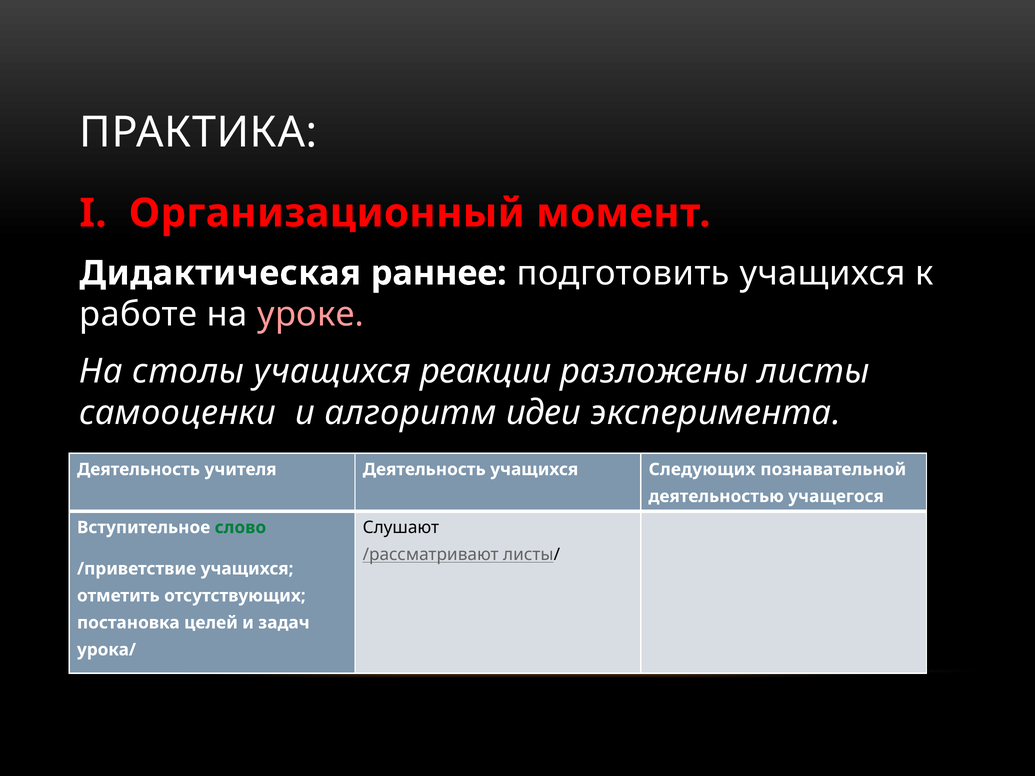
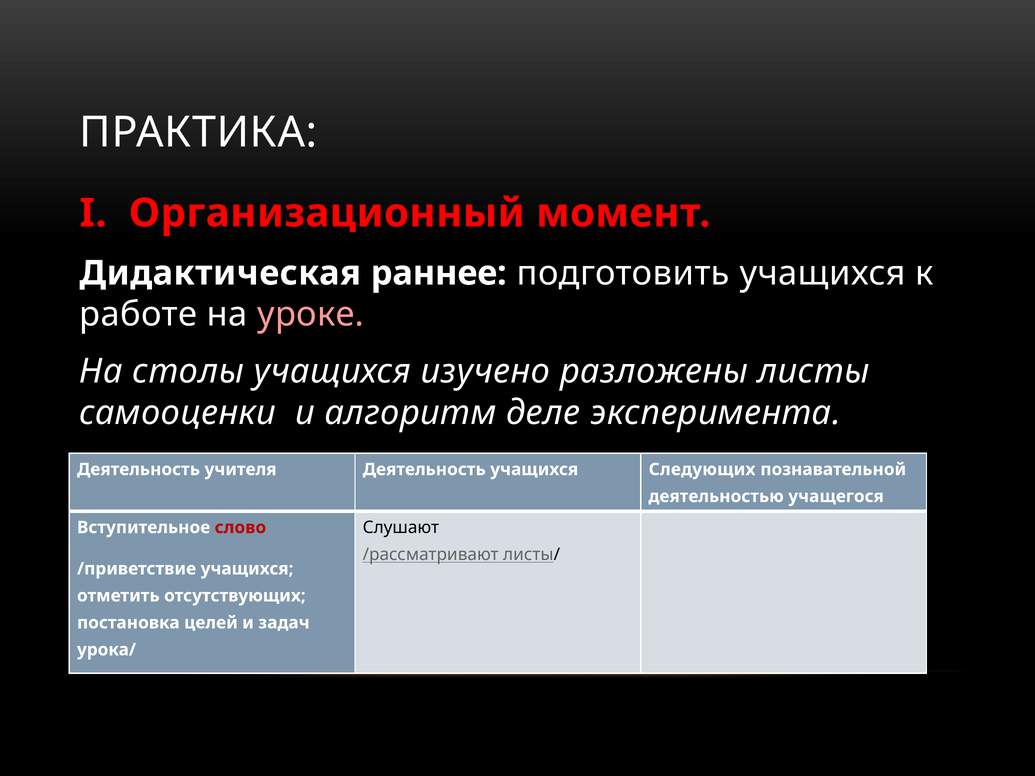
реакции: реакции -> изучено
идеи: идеи -> деле
слово colour: green -> red
